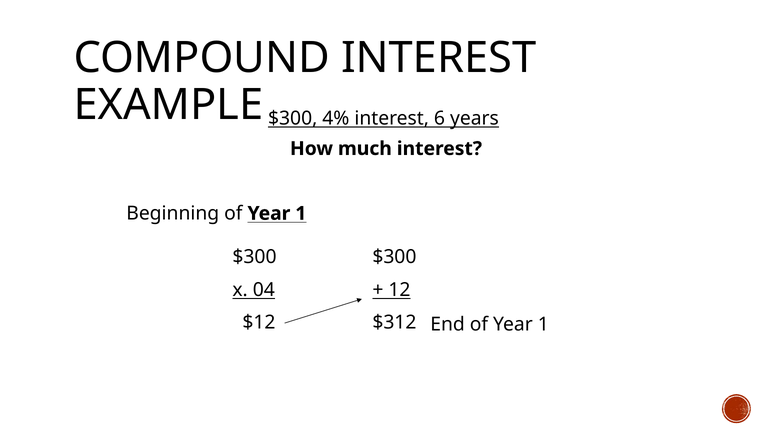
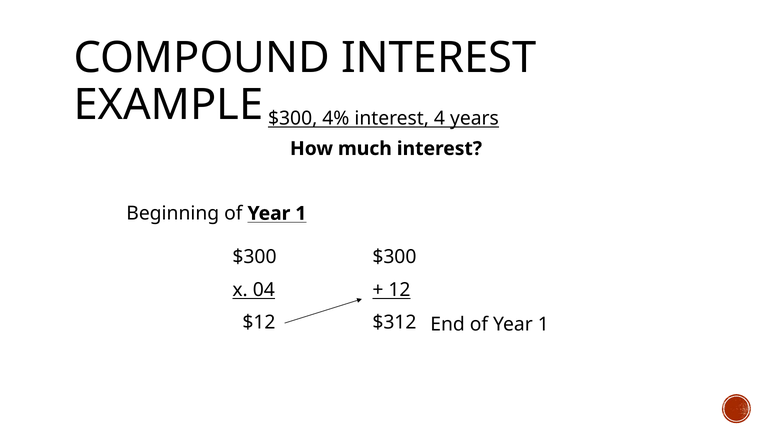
6: 6 -> 4
